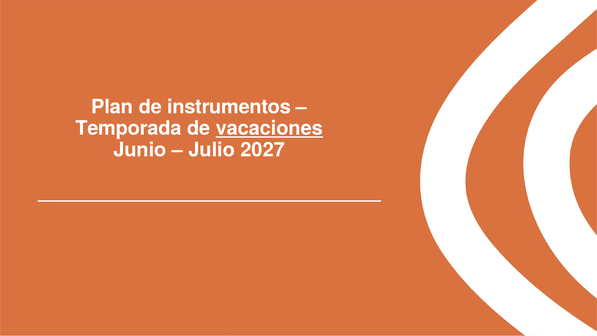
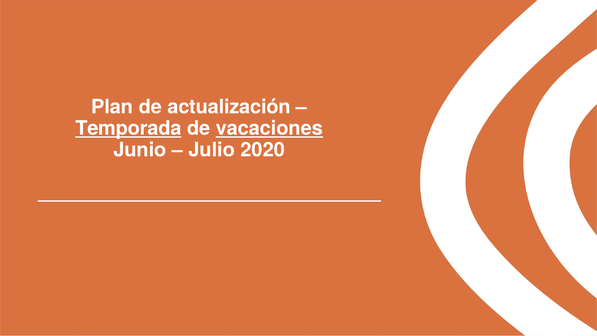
instrumentos: instrumentos -> actualización
Temporada underline: none -> present
2027: 2027 -> 2020
